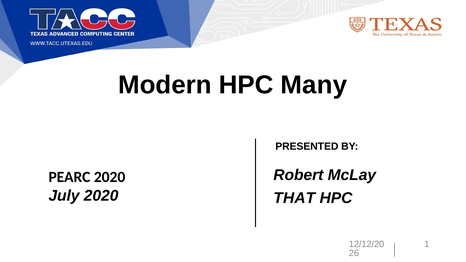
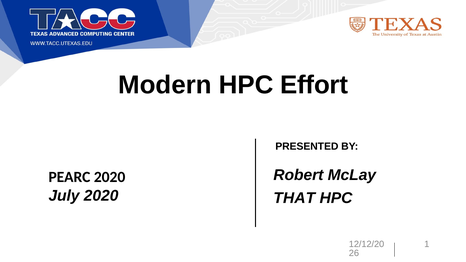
Many: Many -> Effort
